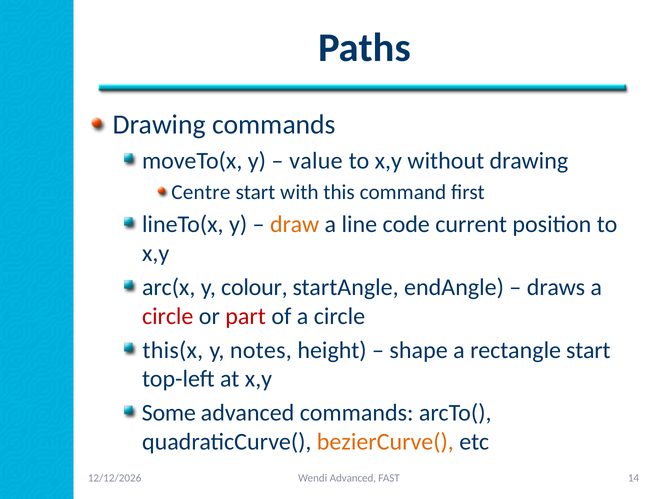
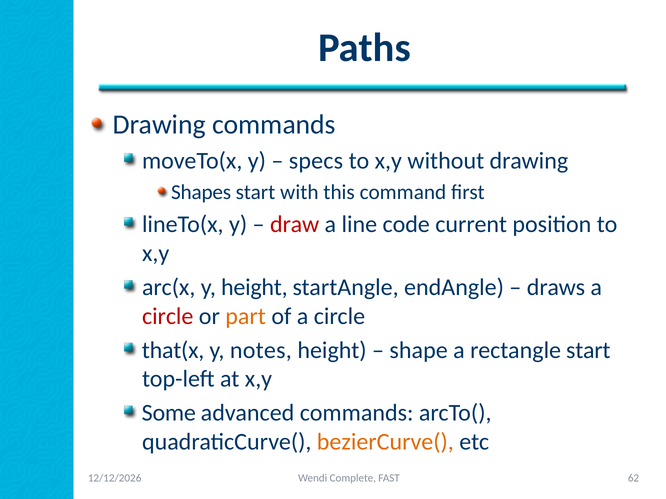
value: value -> specs
Centre: Centre -> Shapes
draw colour: orange -> red
y colour: colour -> height
part colour: red -> orange
this(x: this(x -> that(x
Wendi Advanced: Advanced -> Complete
14: 14 -> 62
